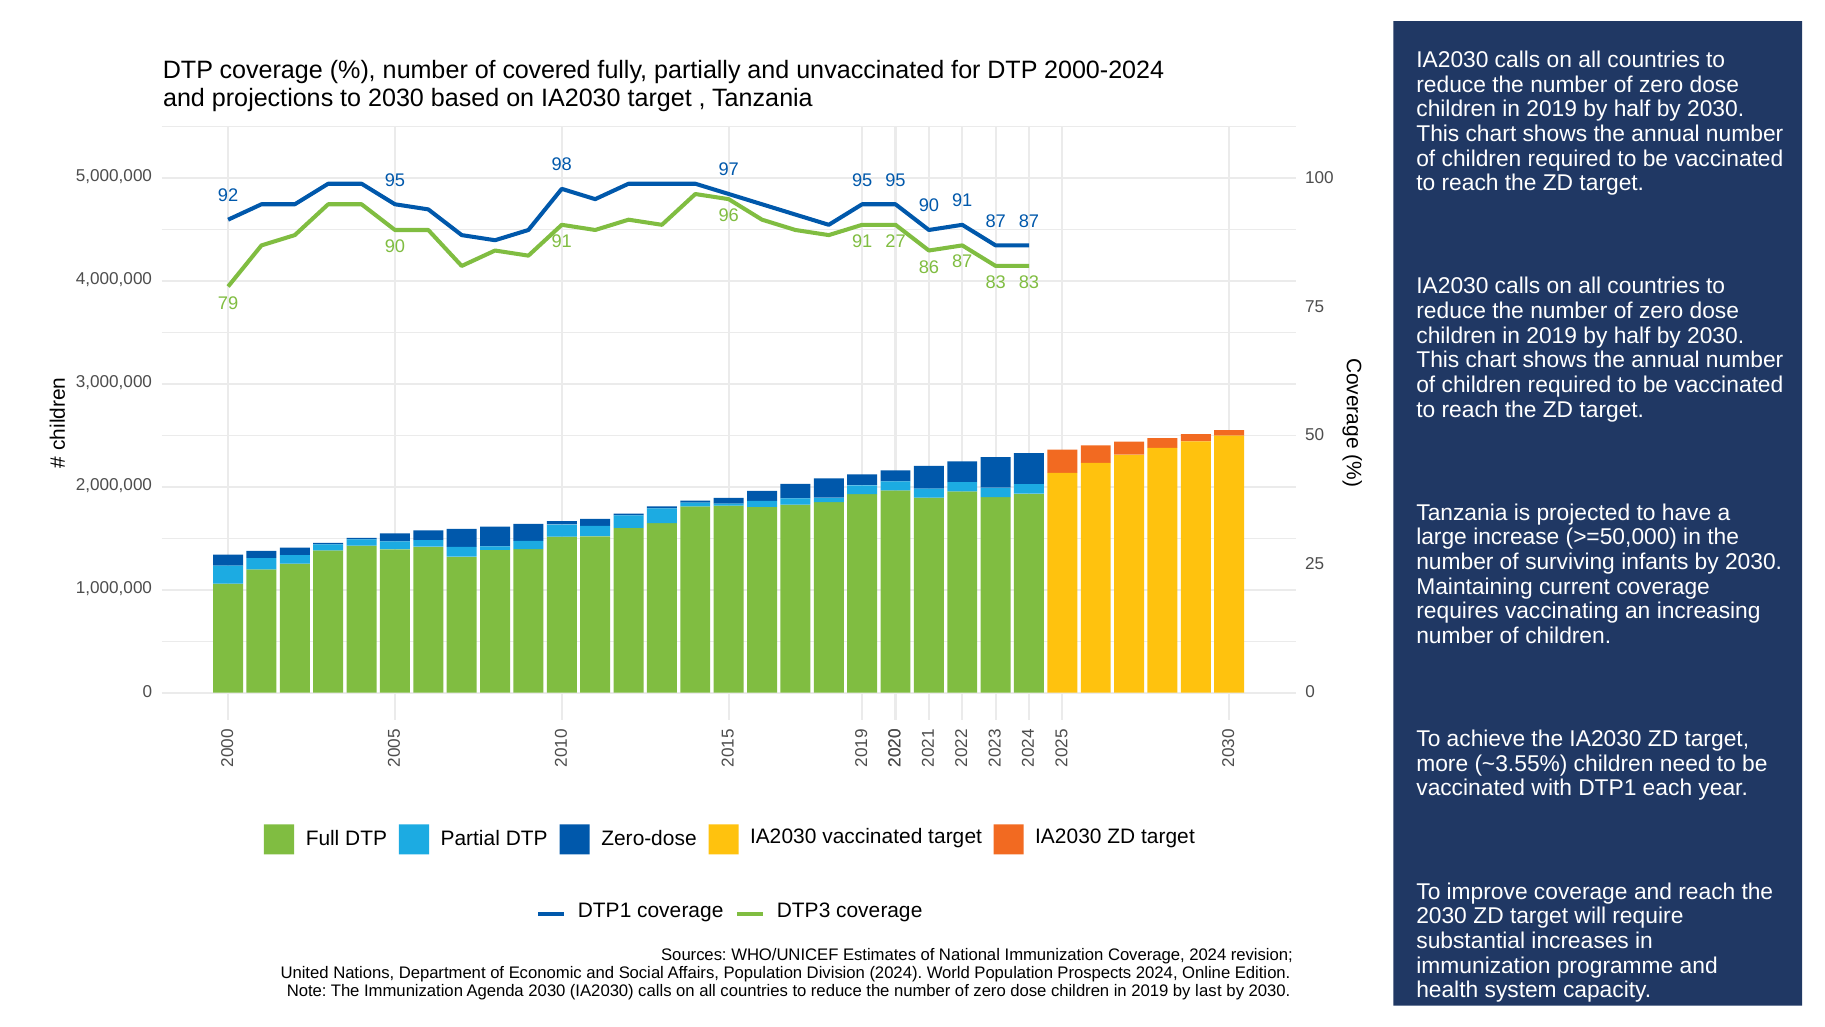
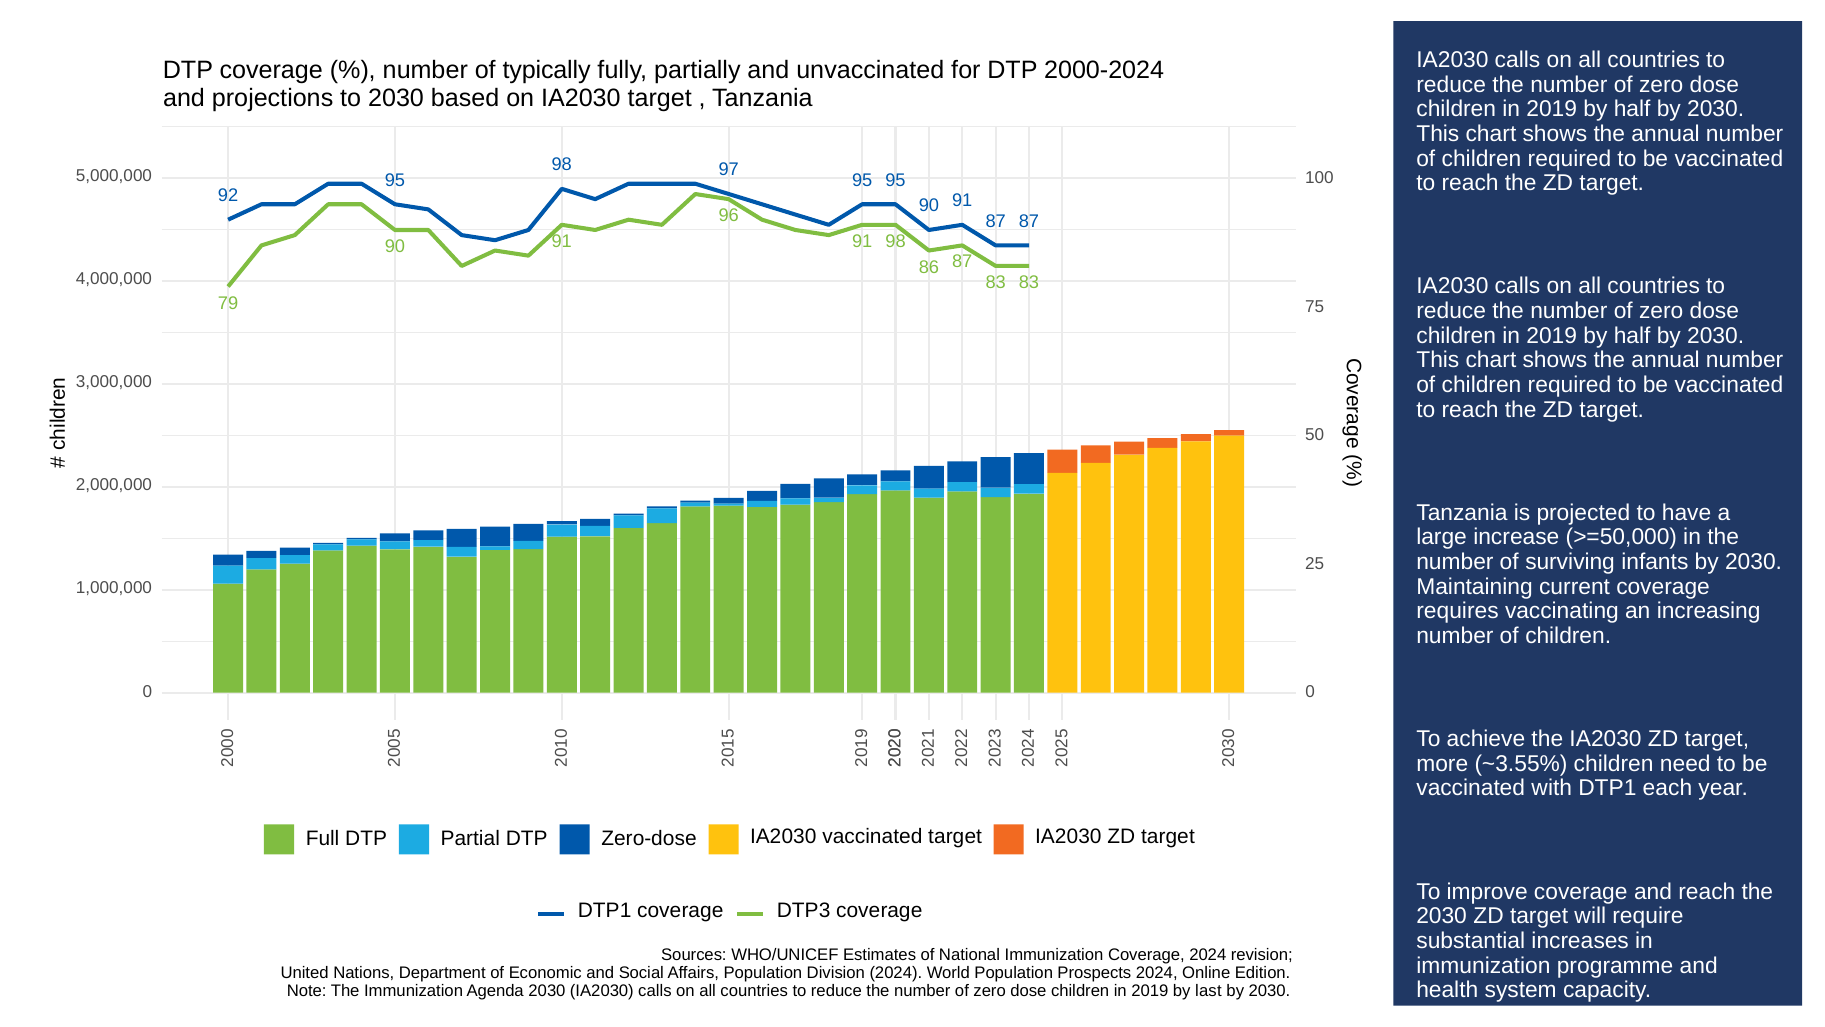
covered: covered -> typically
91 27: 27 -> 98
